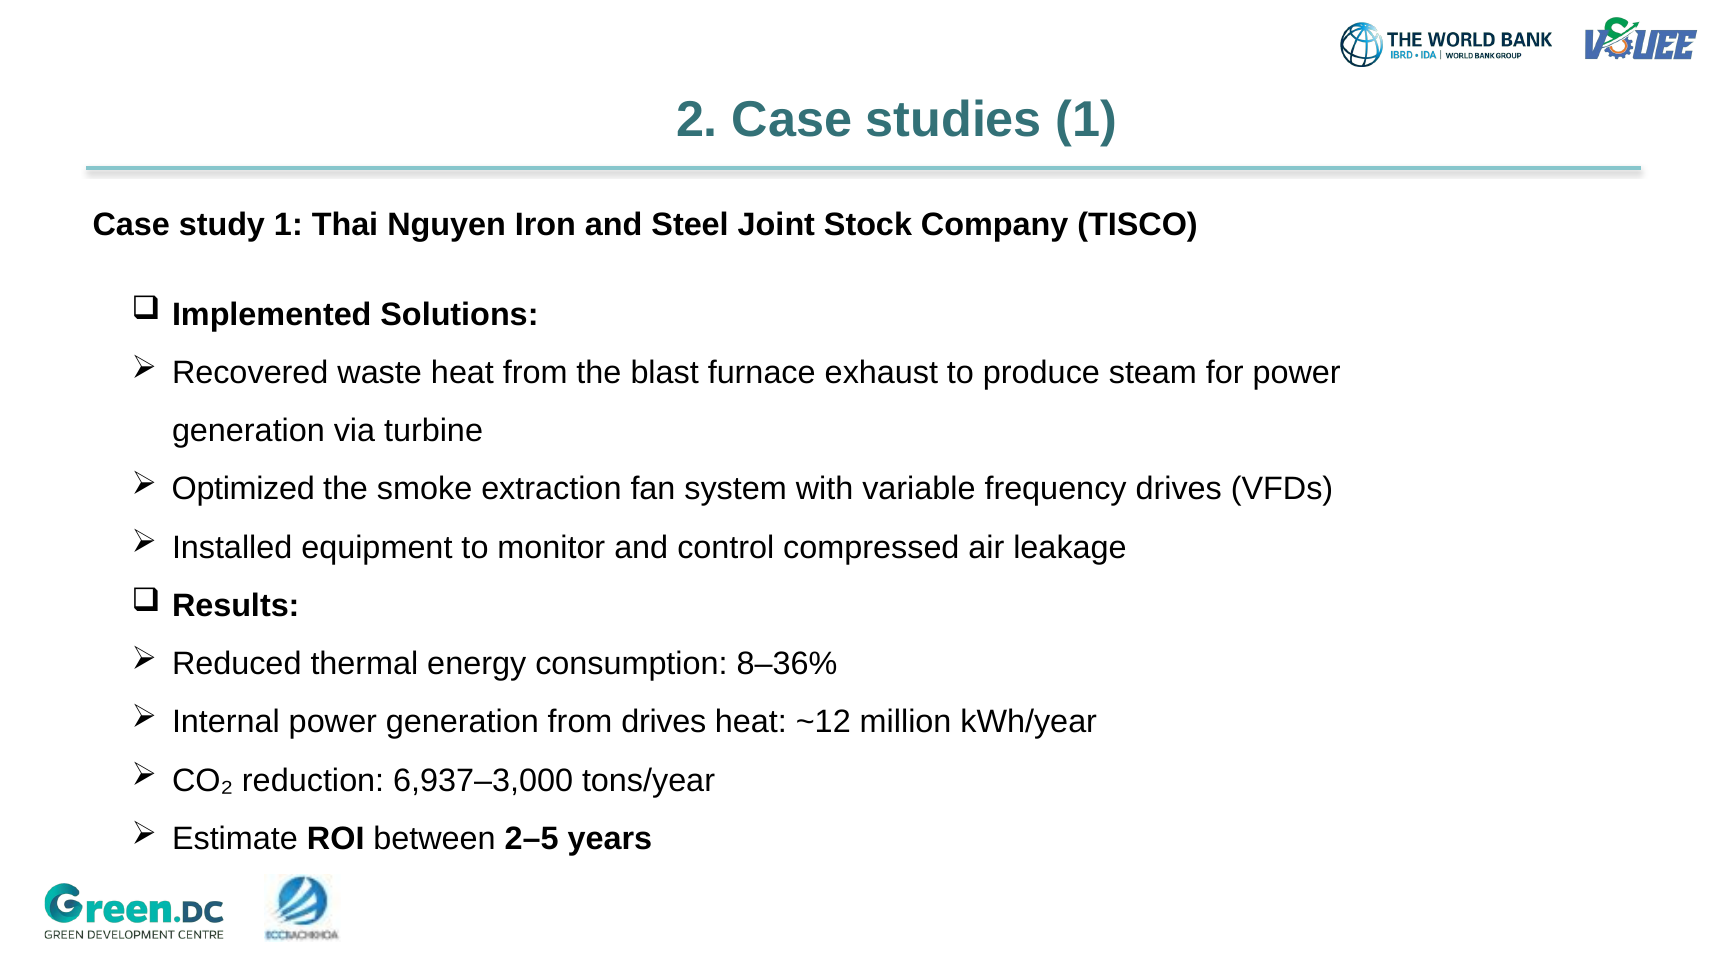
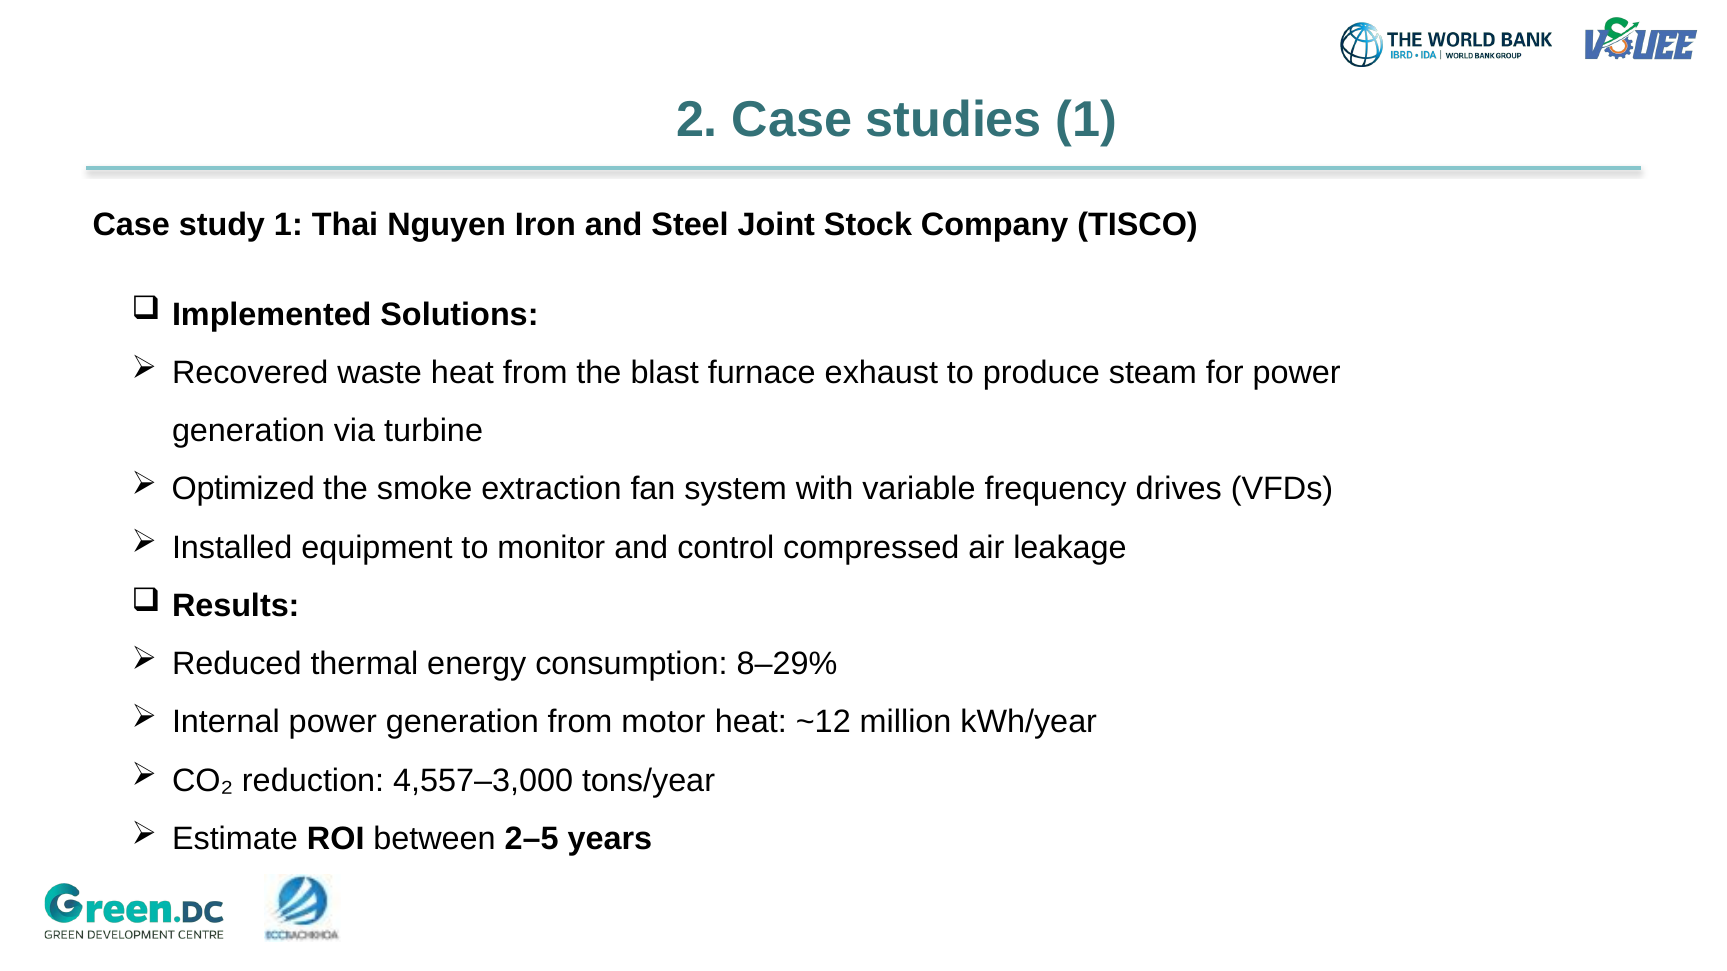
8–36%: 8–36% -> 8–29%
from drives: drives -> motor
6,937–3,000: 6,937–3,000 -> 4,557–3,000
